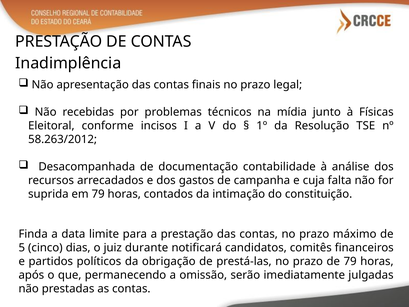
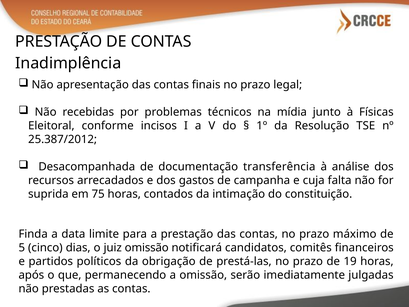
58.263/2012: 58.263/2012 -> 25.387/2012
contabilidade: contabilidade -> transferência
em 79: 79 -> 75
juiz durante: durante -> omissão
de 79: 79 -> 19
